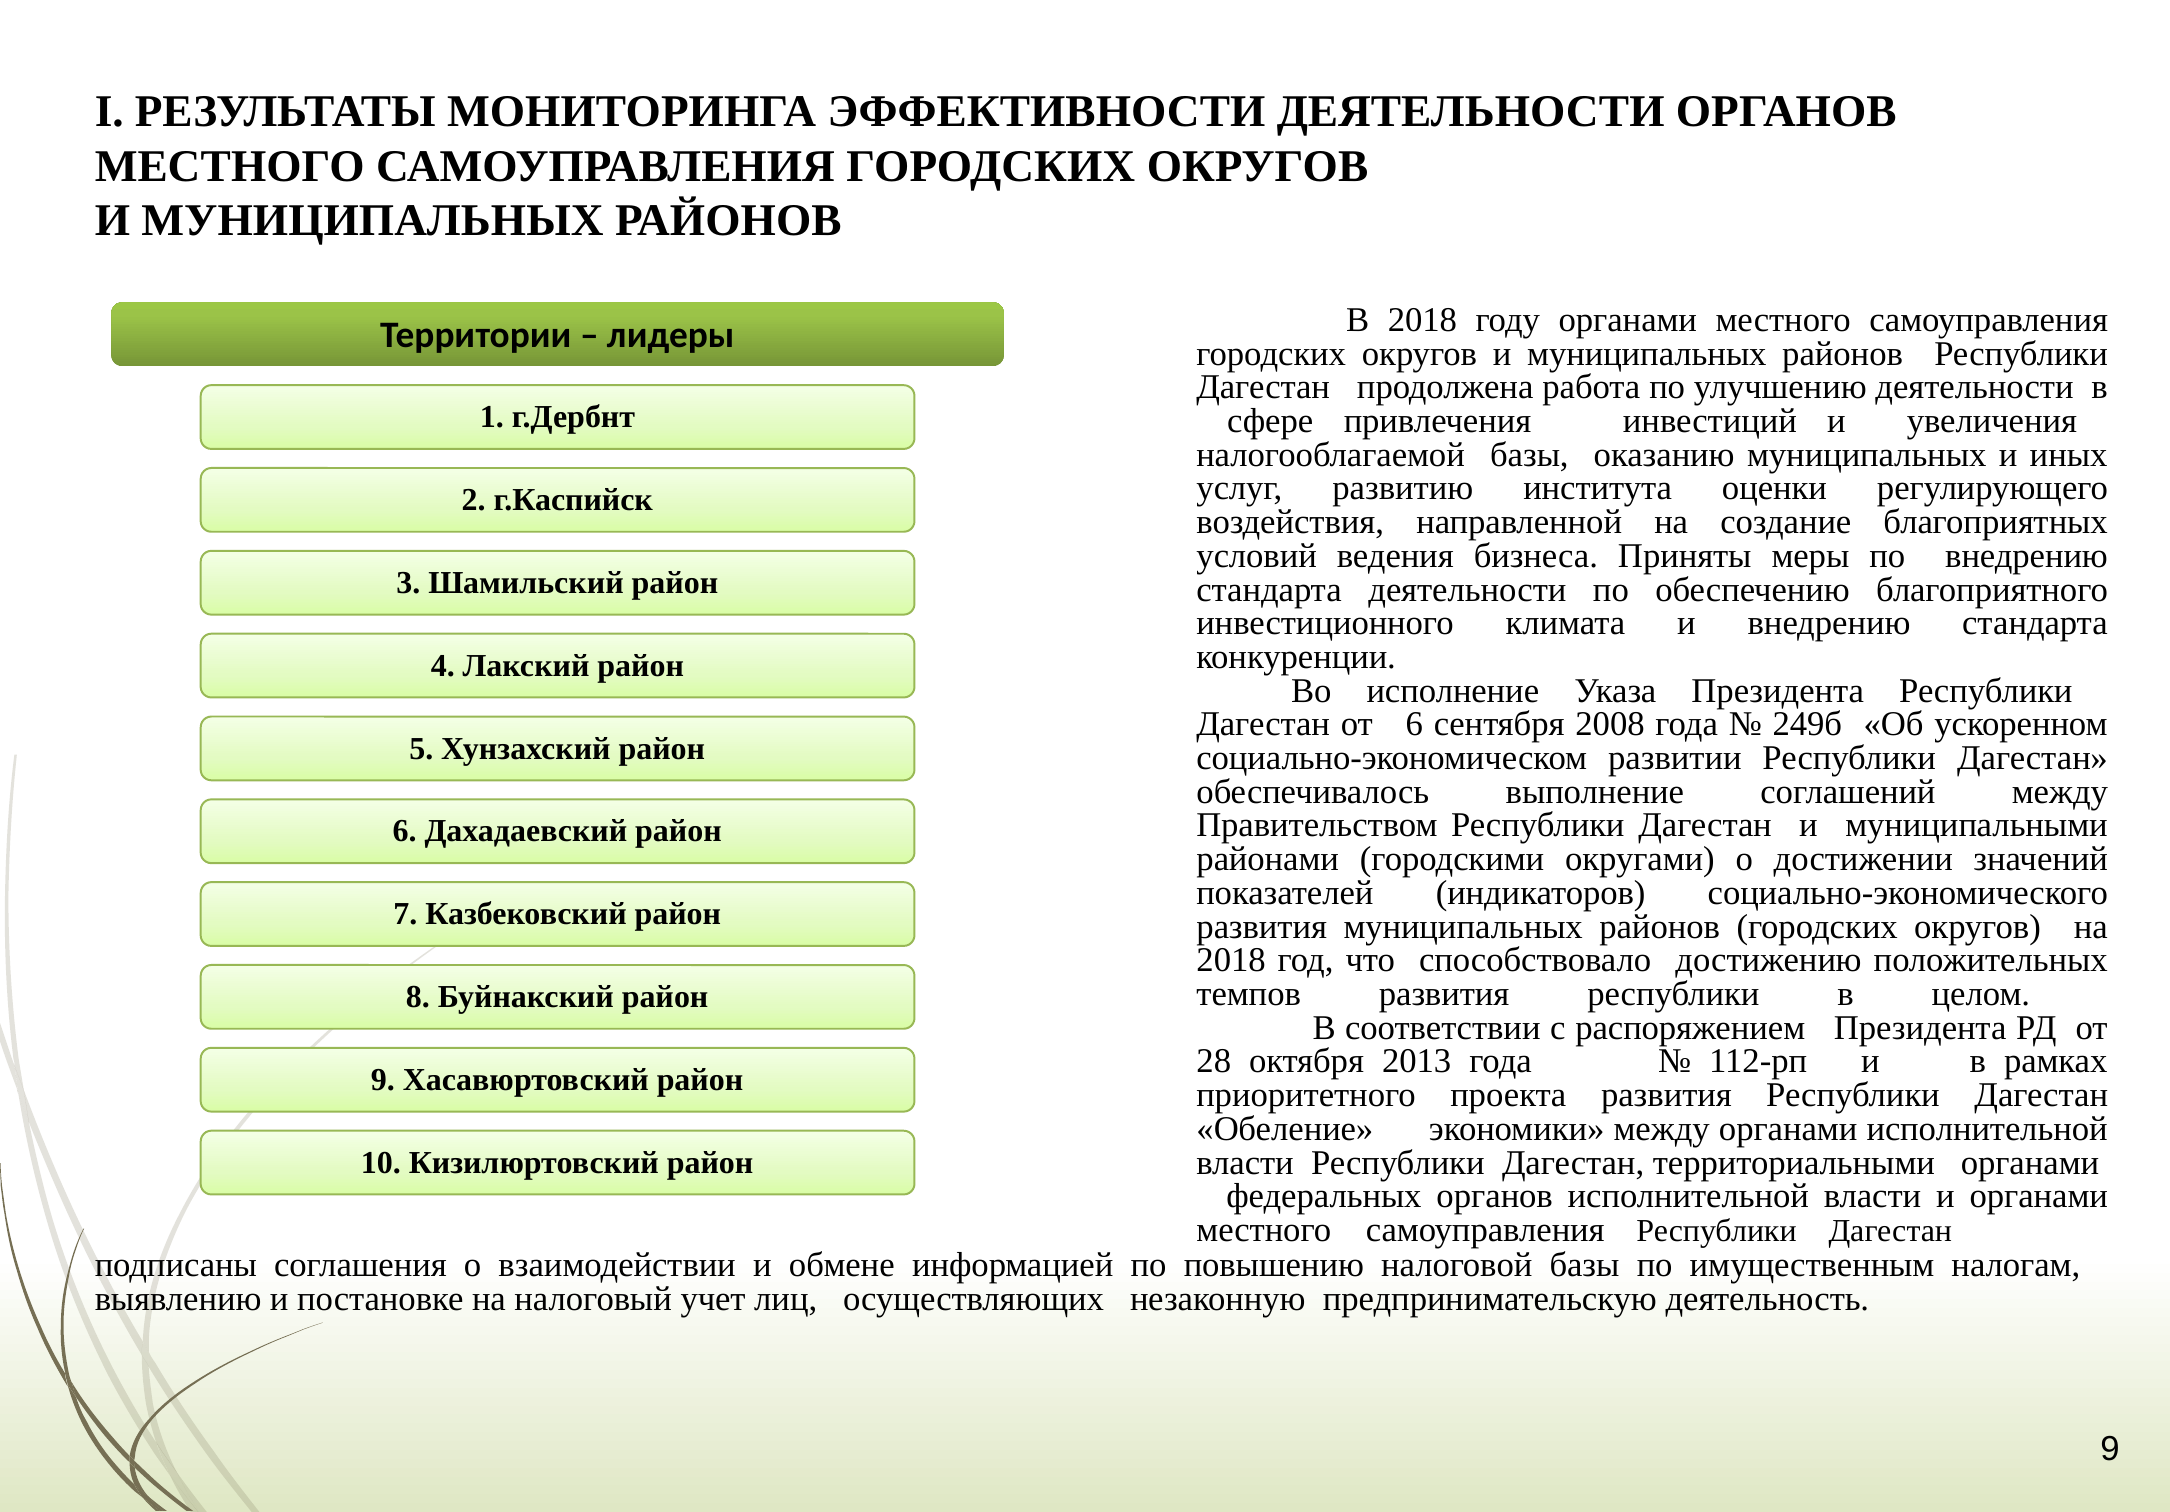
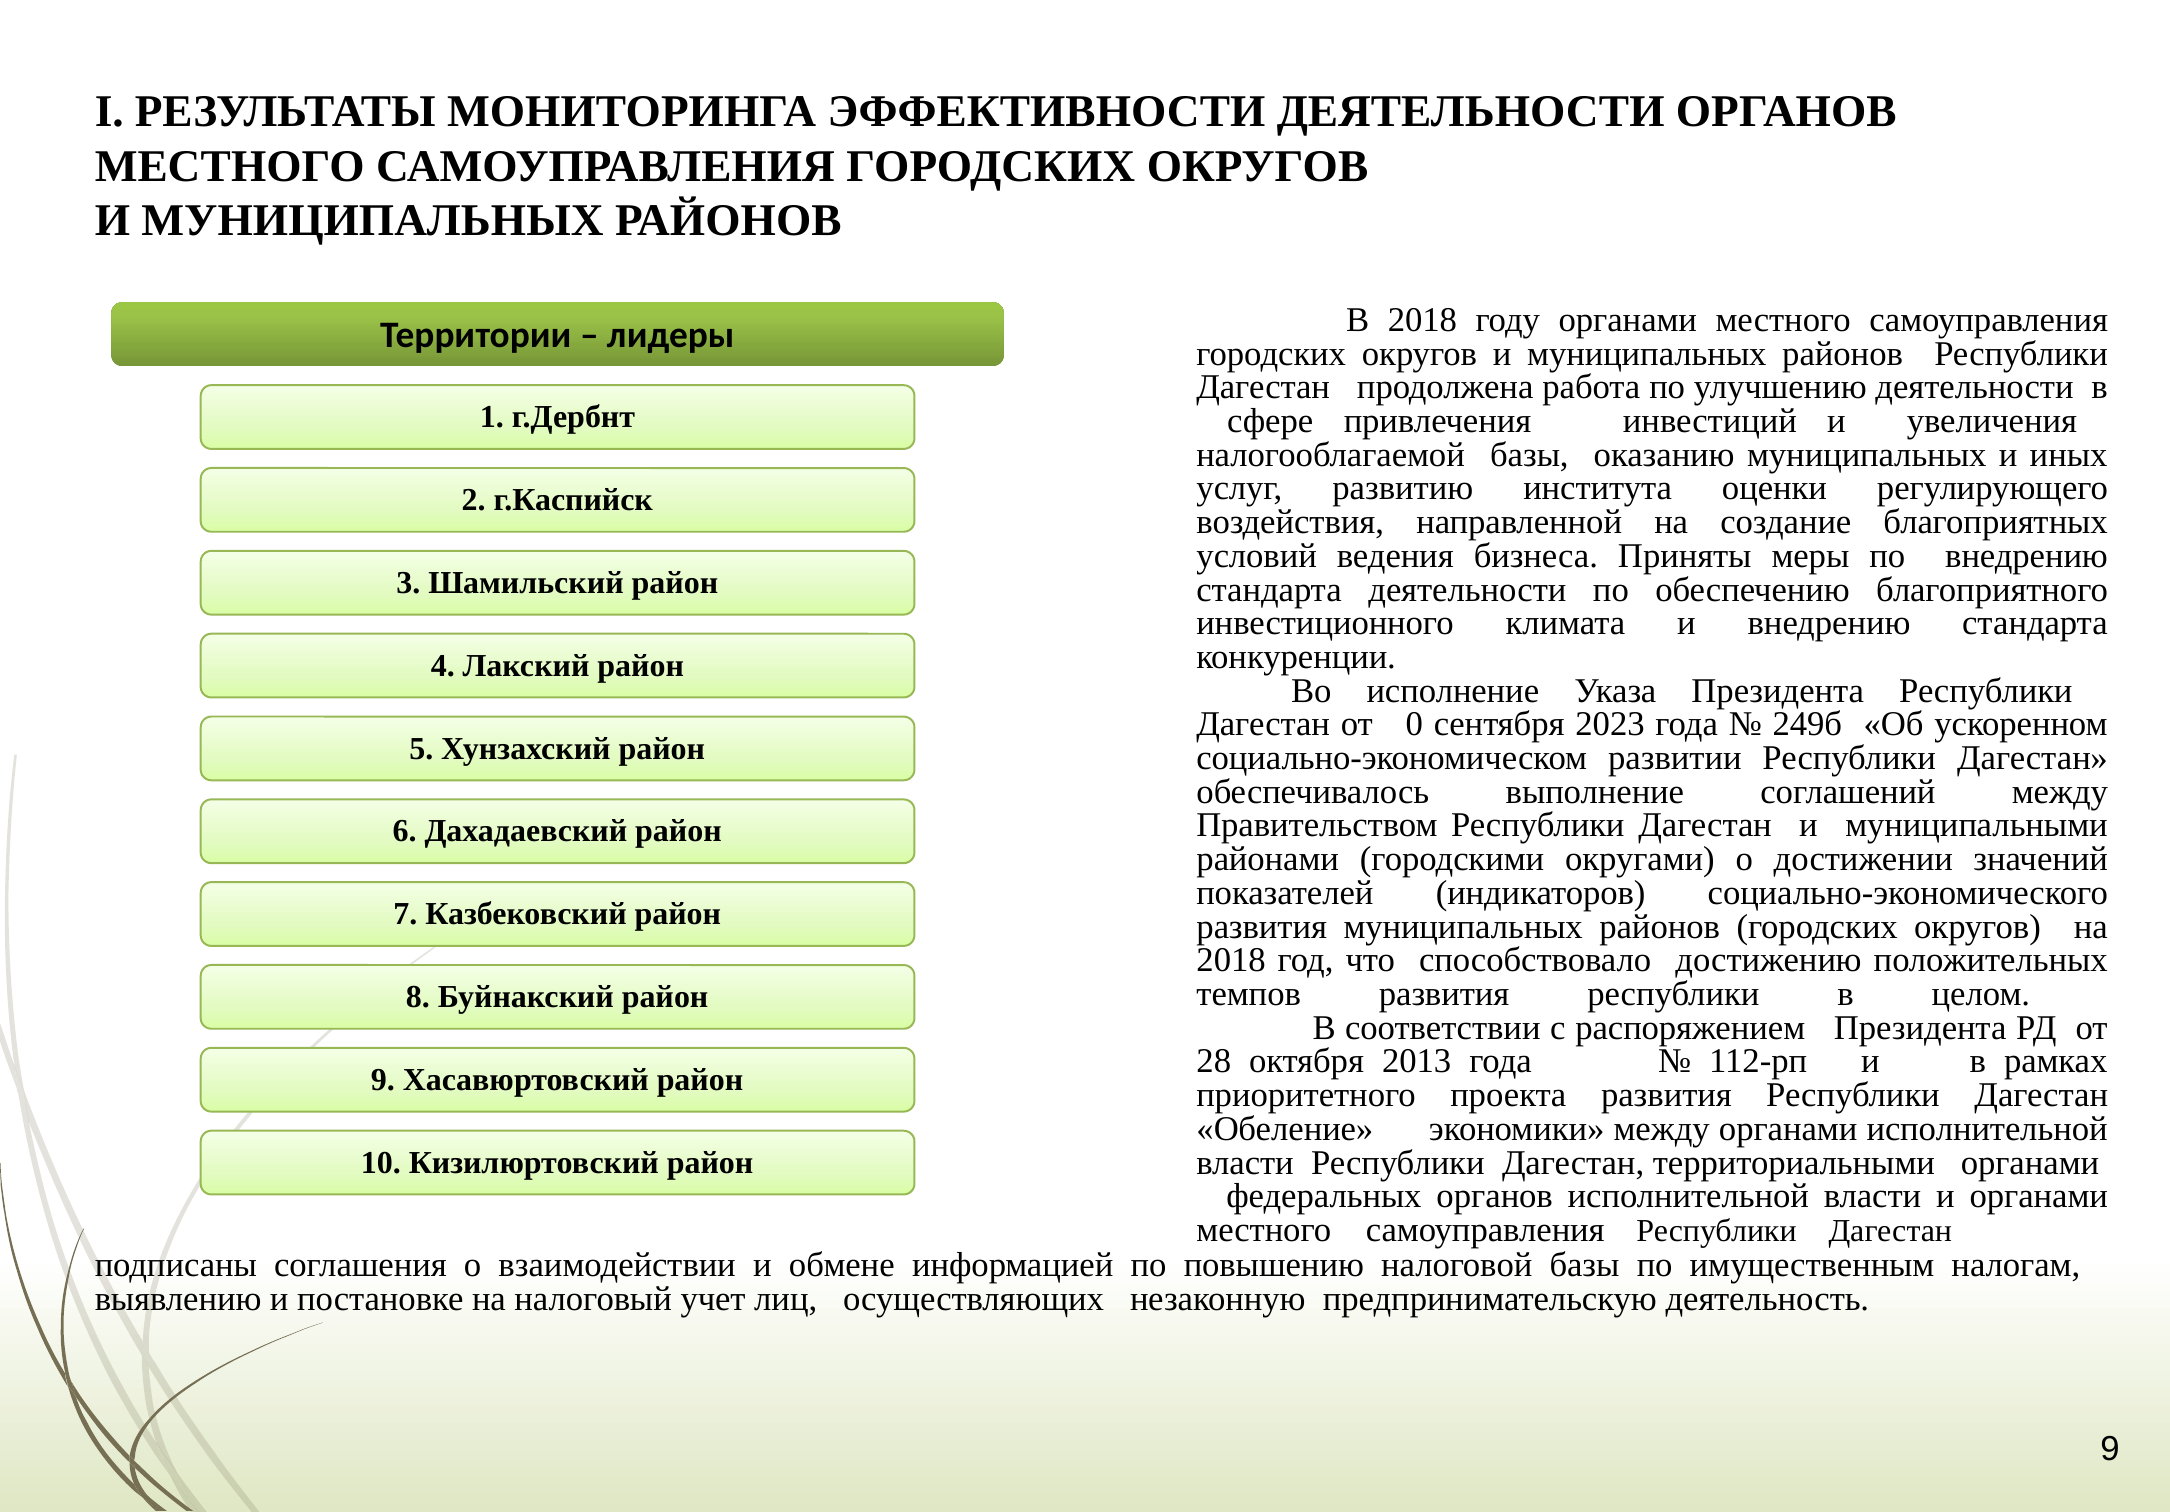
от 6: 6 -> 0
2008: 2008 -> 2023
